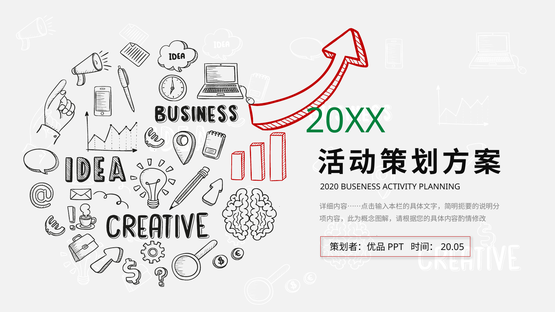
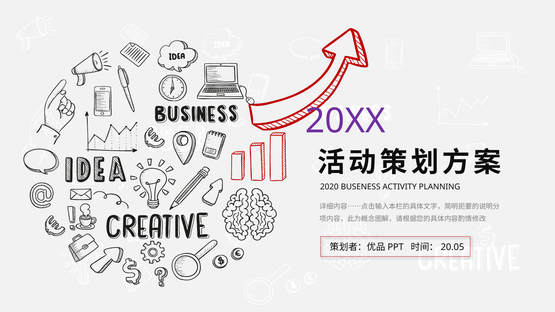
20XX colour: green -> purple
